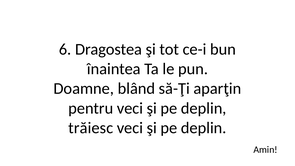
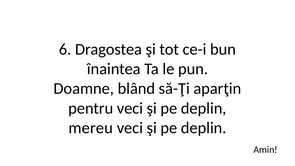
trăiesc: trăiesc -> mereu
